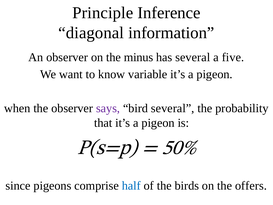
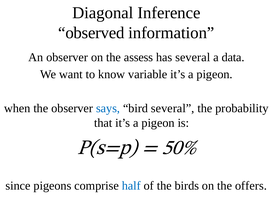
Principle: Principle -> Diagonal
diagonal: diagonal -> observed
minus: minus -> assess
five: five -> data
says colour: purple -> blue
